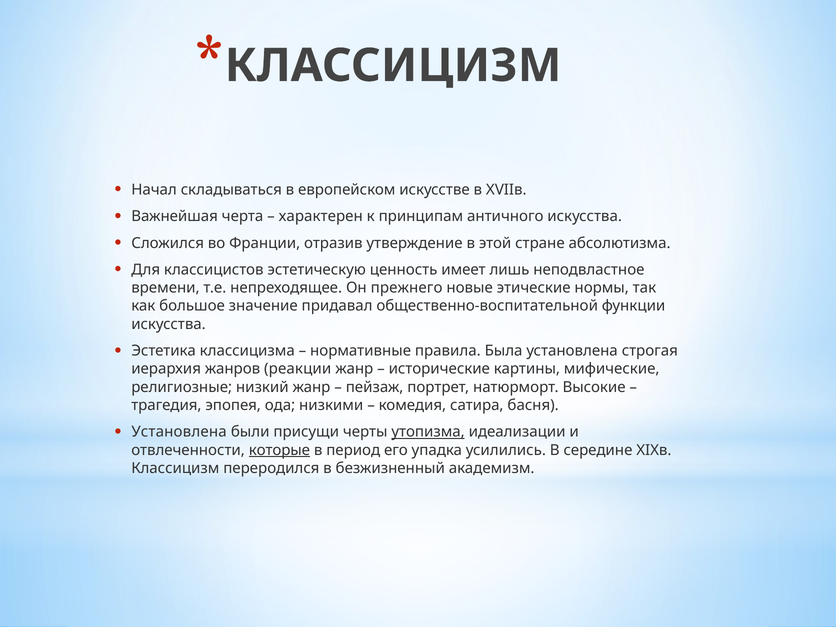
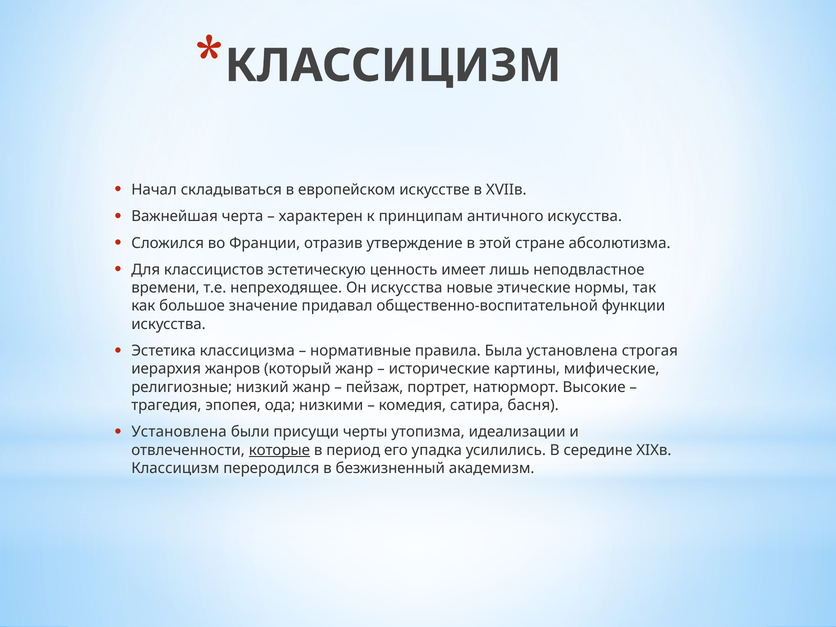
Он прежнего: прежнего -> искусства
реакции: реакции -> который
утопизма underline: present -> none
